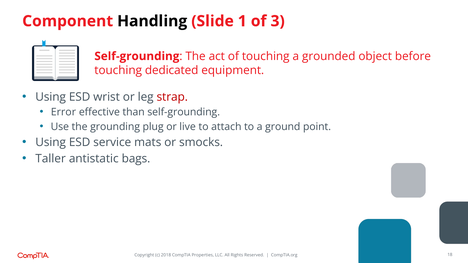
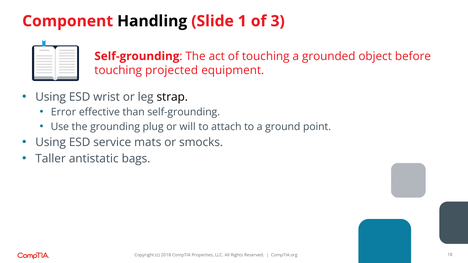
dedicated: dedicated -> projected
strap colour: red -> black
live: live -> will
